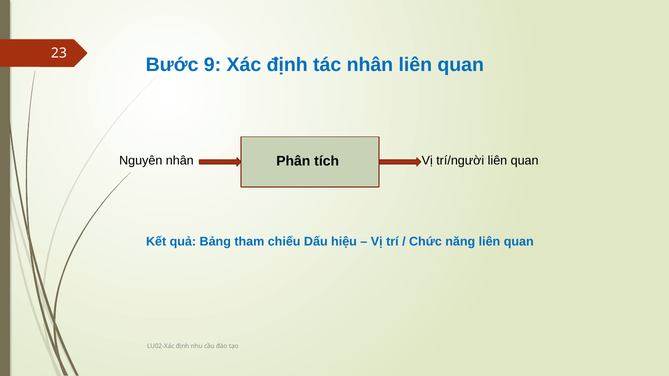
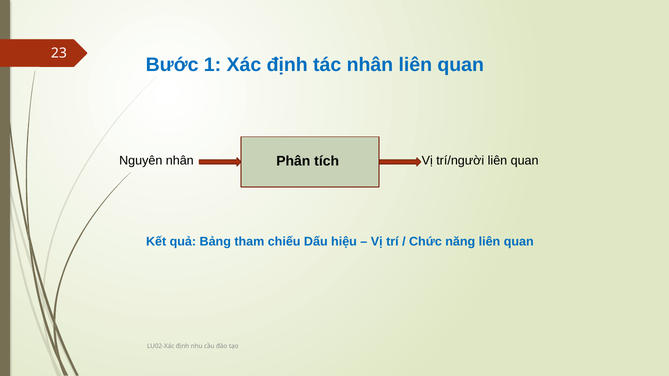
9: 9 -> 1
